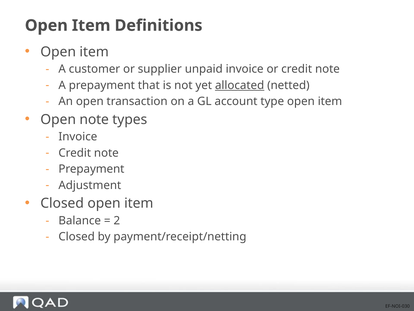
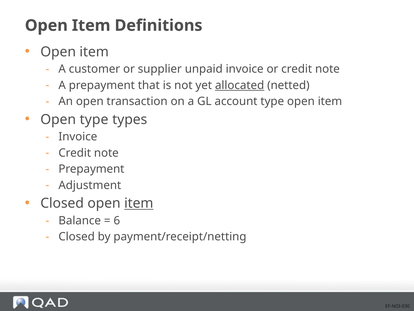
Open note: note -> type
item at (139, 203) underline: none -> present
2: 2 -> 6
